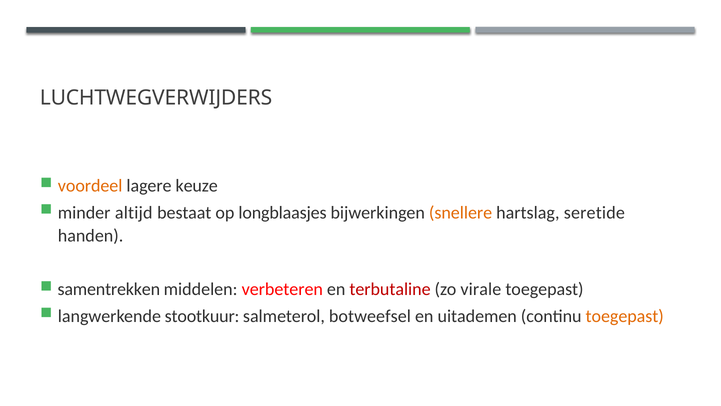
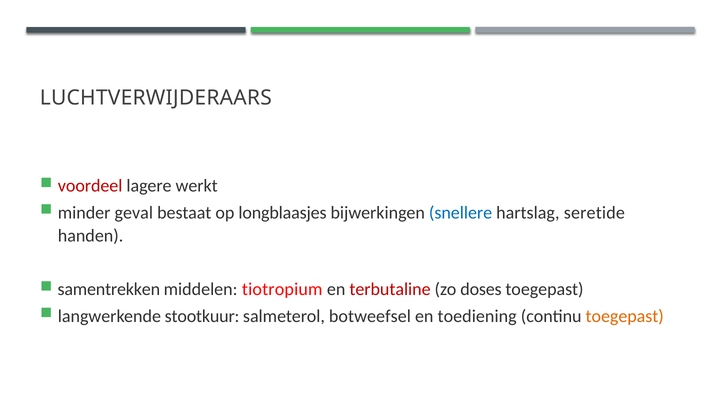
LUCHTWEGVERWIJDERS: LUCHTWEGVERWIJDERS -> LUCHTVERWIJDERAARS
voordeel colour: orange -> red
keuze: keuze -> werkt
altijd: altijd -> geval
snellere colour: orange -> blue
verbeteren: verbeteren -> tiotropium
virale: virale -> doses
uitademen: uitademen -> toediening
